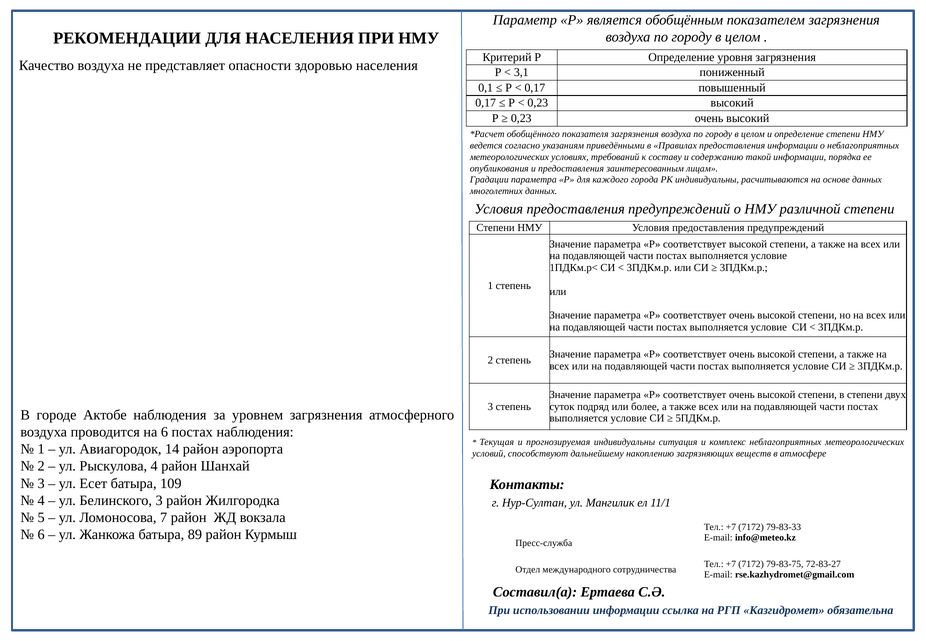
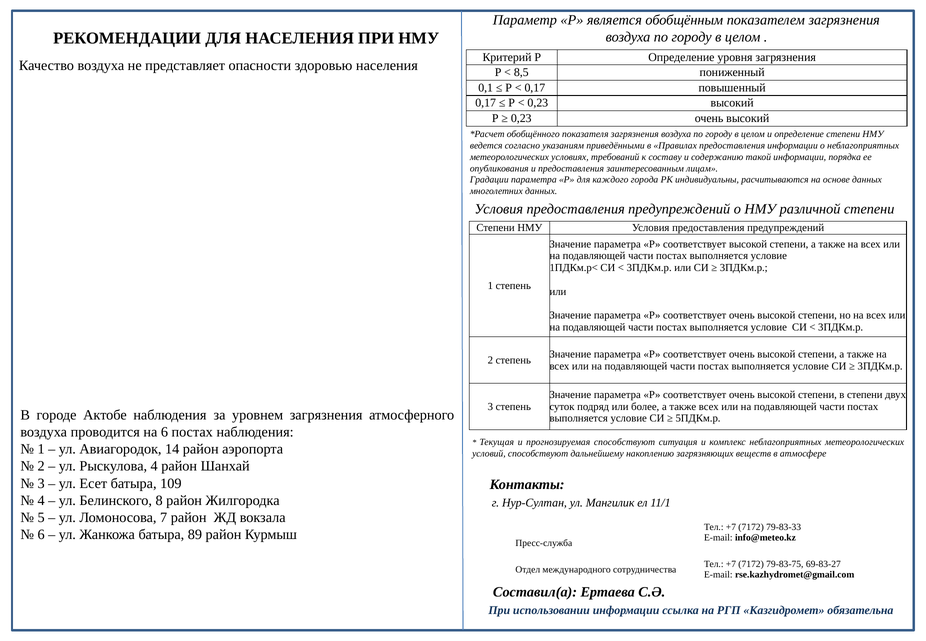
3,1: 3,1 -> 8,5
прогнозируемая индивидуальны: индивидуальны -> способствуют
Белинского 3: 3 -> 8
72-83-27: 72-83-27 -> 69-83-27
